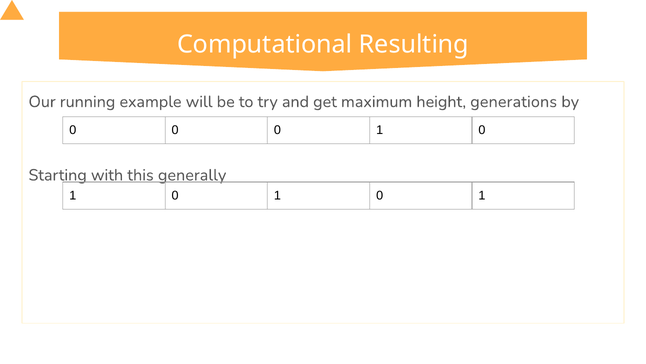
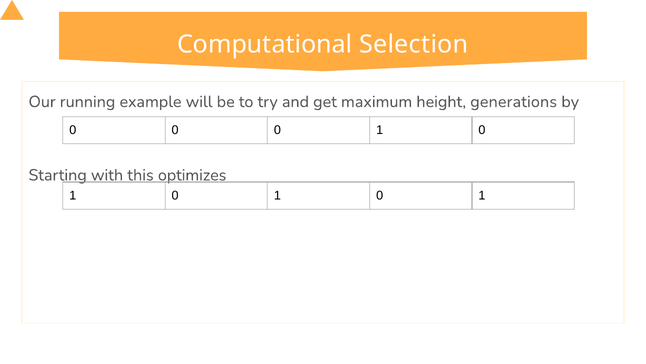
Resulting: Resulting -> Selection
generally: generally -> optimizes
